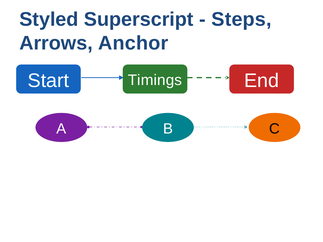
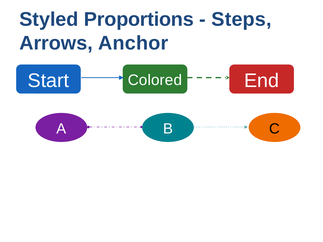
Superscript: Superscript -> Proportions
Timings: Timings -> Colored
